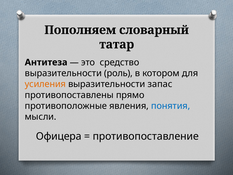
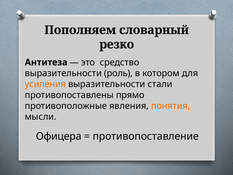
татар: татар -> резко
запас: запас -> стали
понятия colour: blue -> orange
